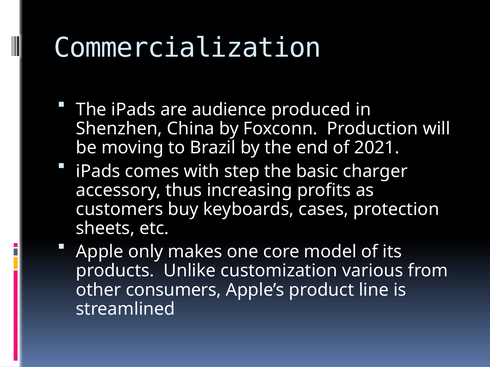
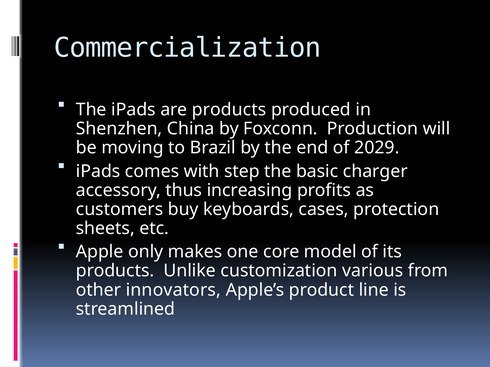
are audience: audience -> products
2021: 2021 -> 2029
consumers: consumers -> innovators
